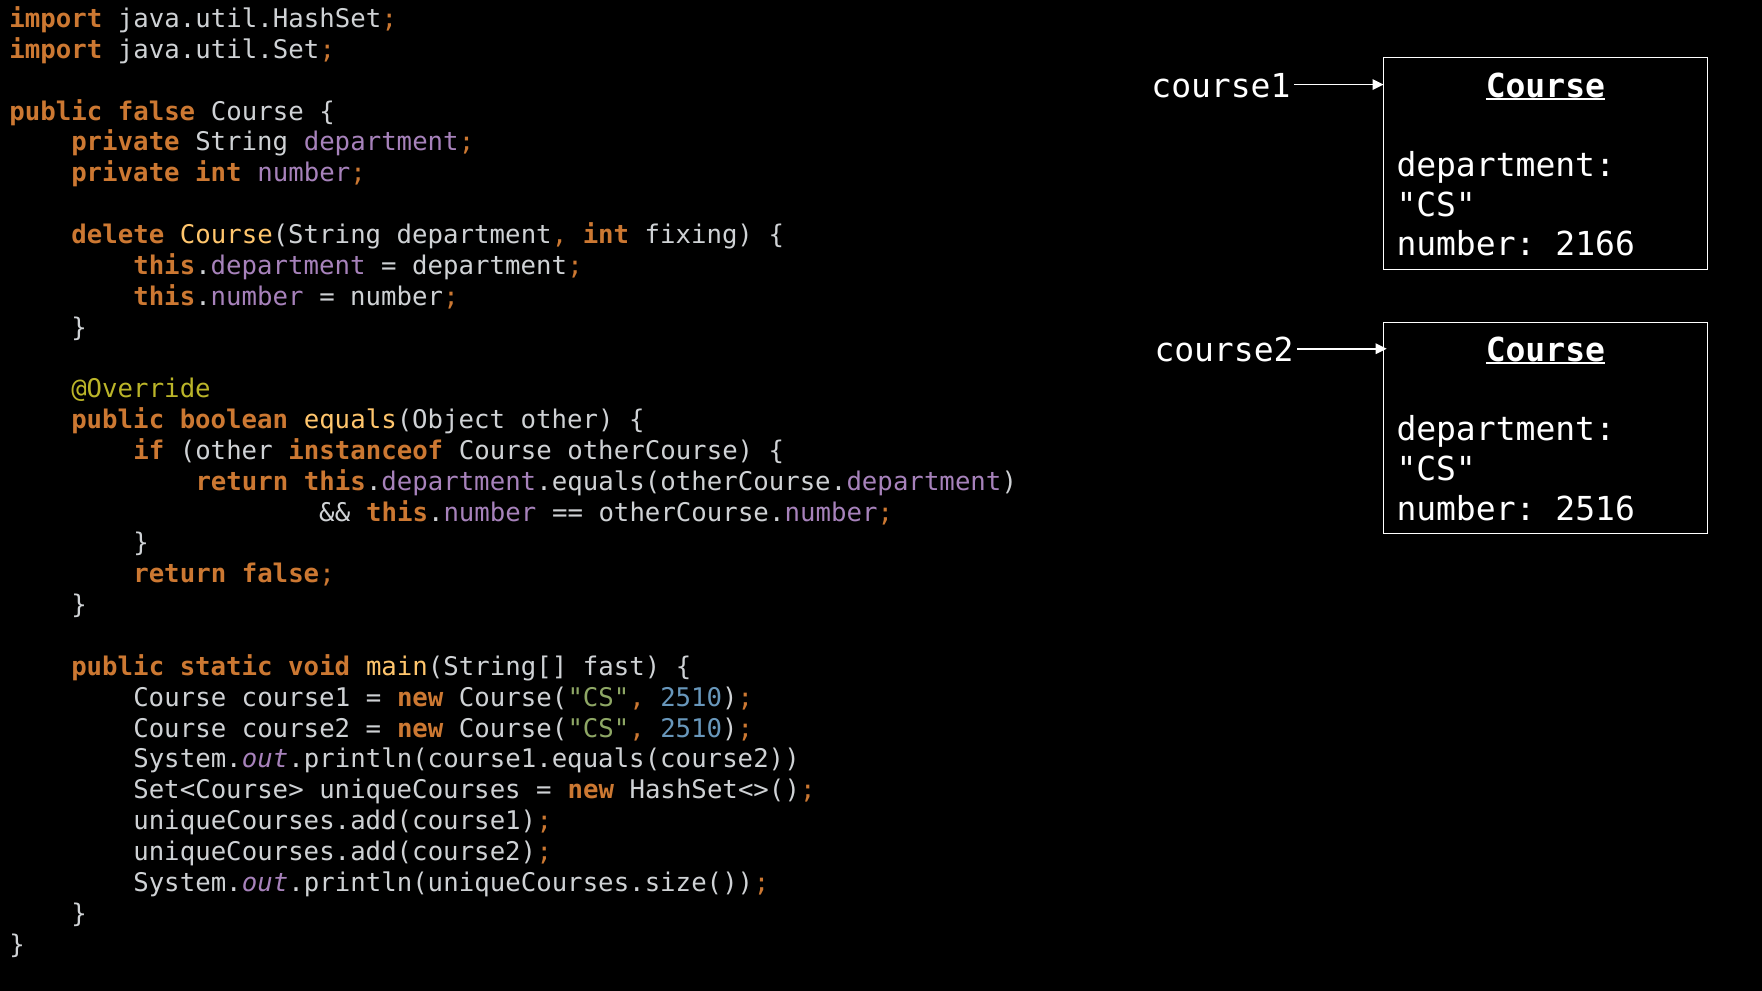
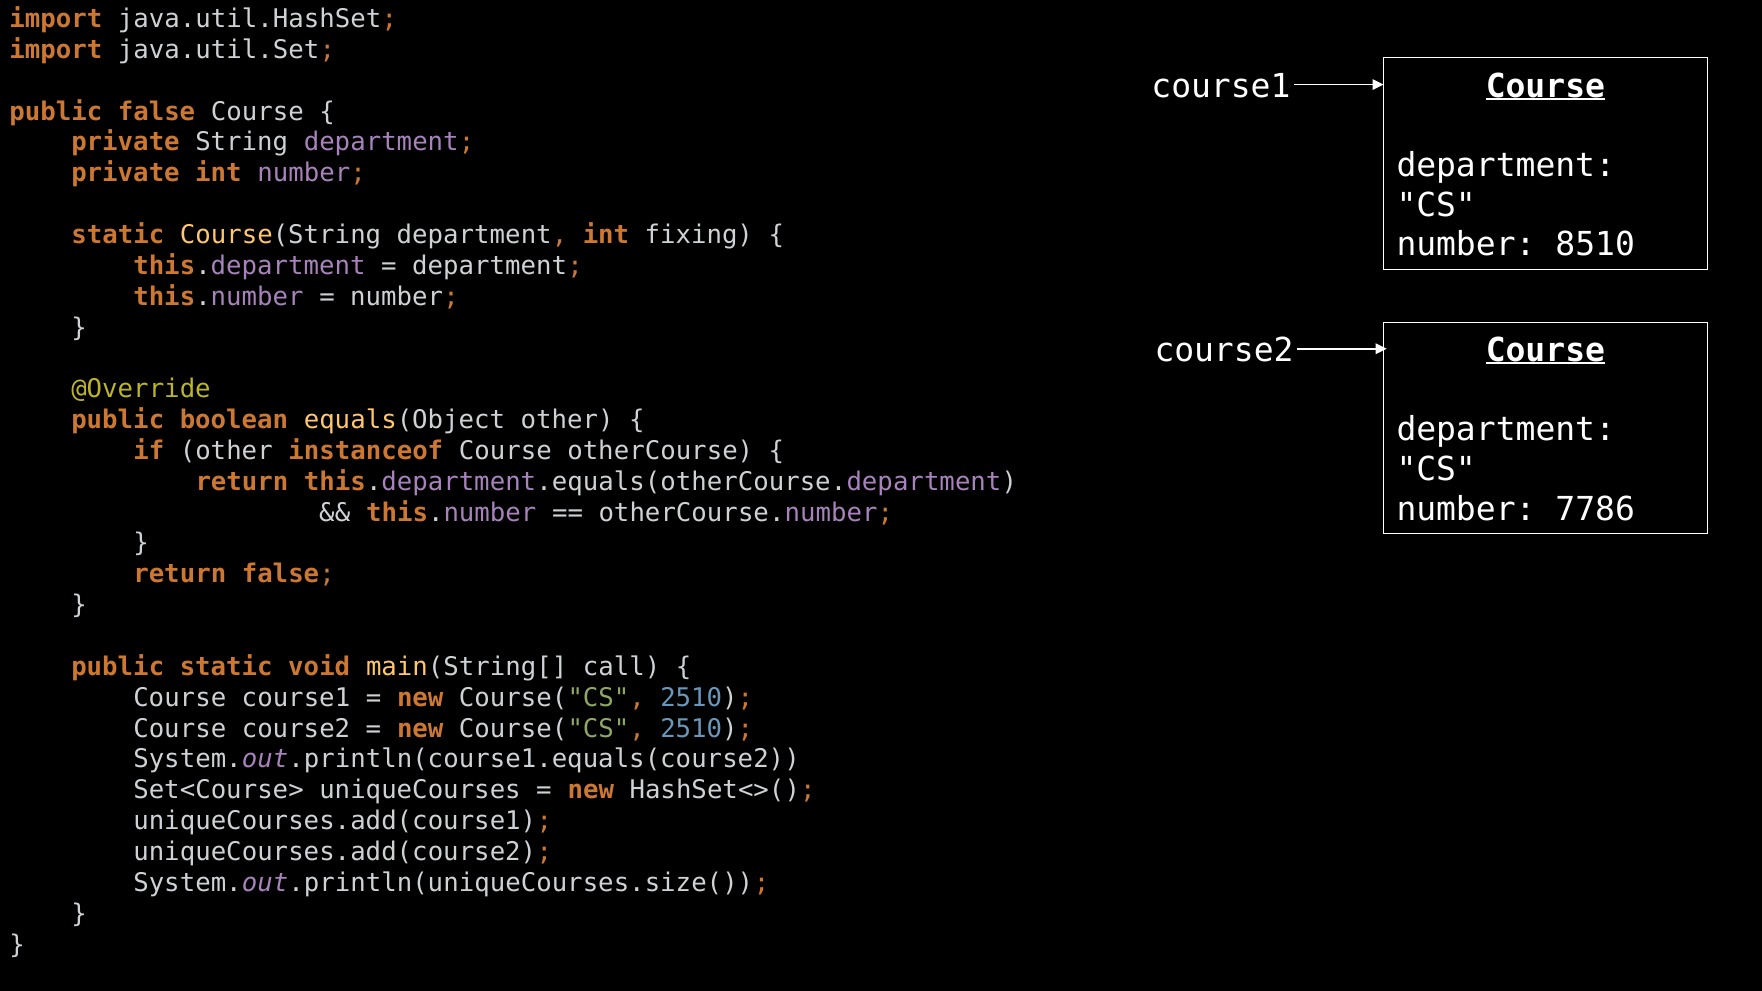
delete at (118, 235): delete -> static
2166: 2166 -> 8510
2516: 2516 -> 7786
fast: fast -> call
